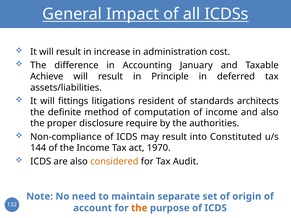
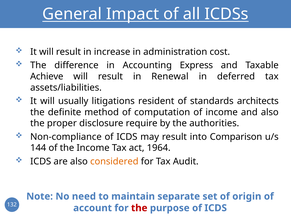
January: January -> Express
Principle: Principle -> Renewal
fittings: fittings -> usually
Constituted: Constituted -> Comparison
1970: 1970 -> 1964
the at (139, 208) colour: orange -> red
